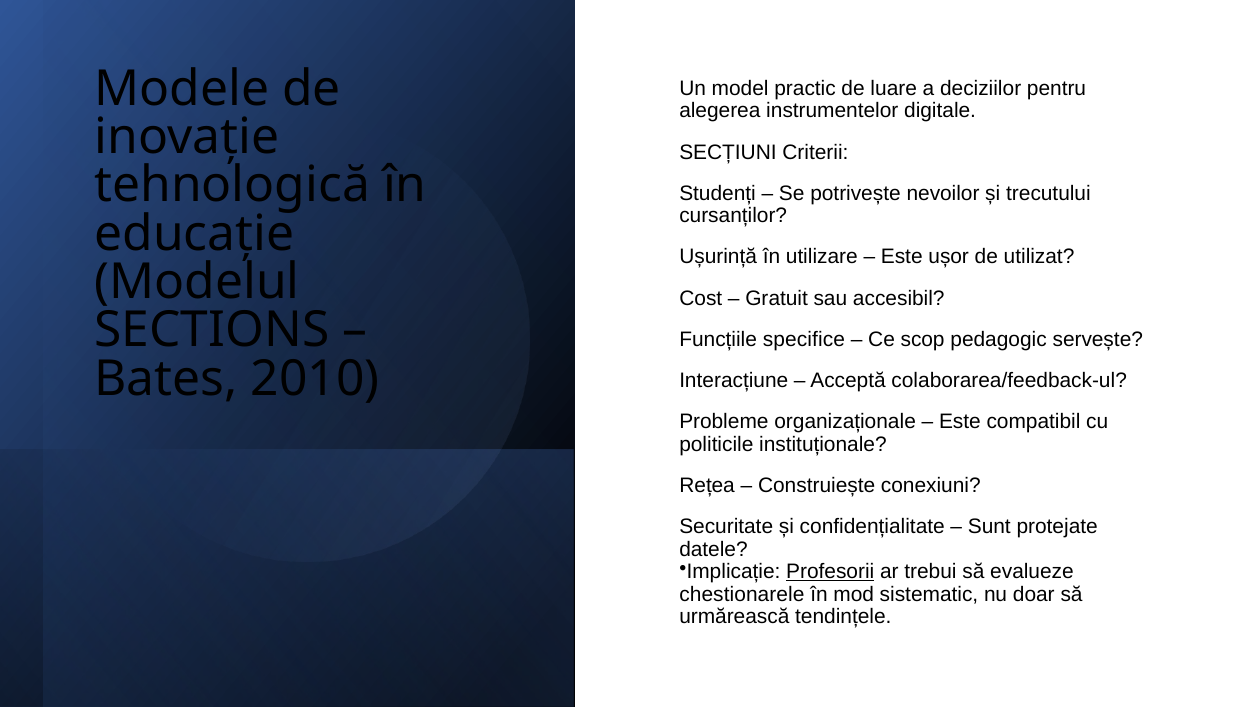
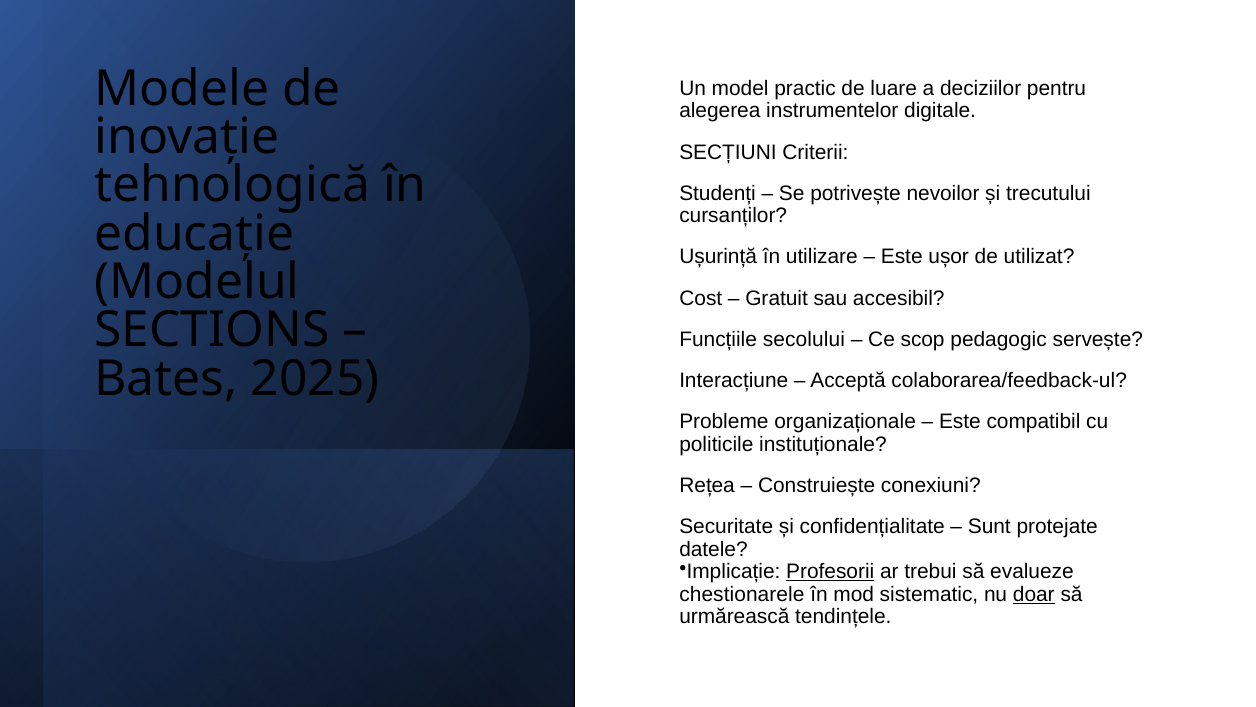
specifice: specifice -> secolului
2010: 2010 -> 2025
doar underline: none -> present
